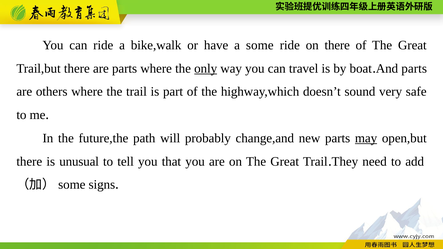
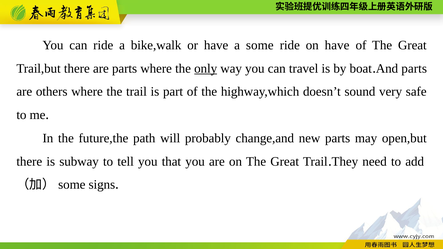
on there: there -> have
may underline: present -> none
unusual: unusual -> subway
